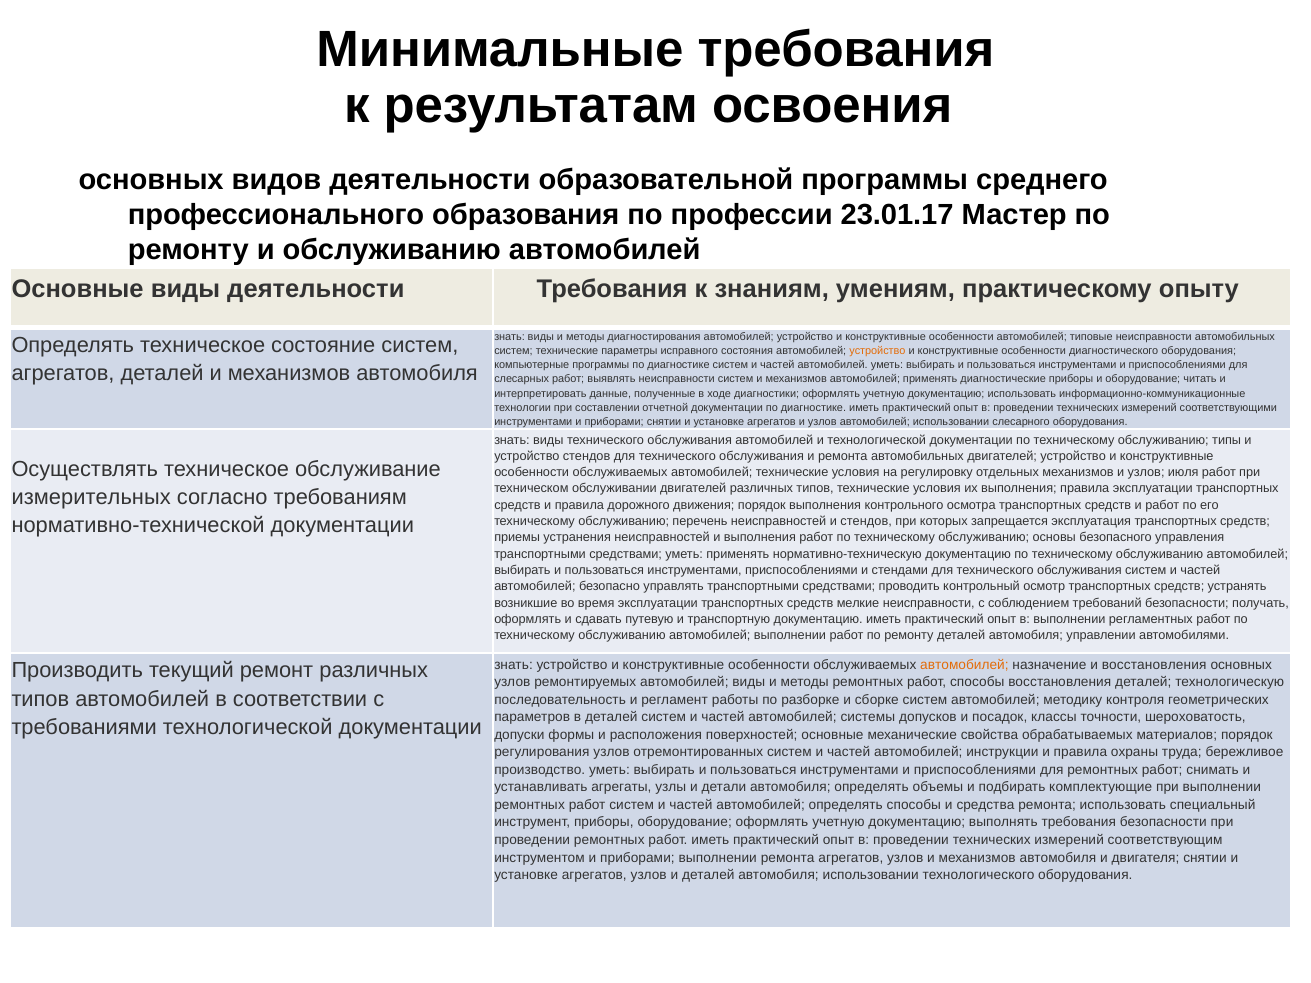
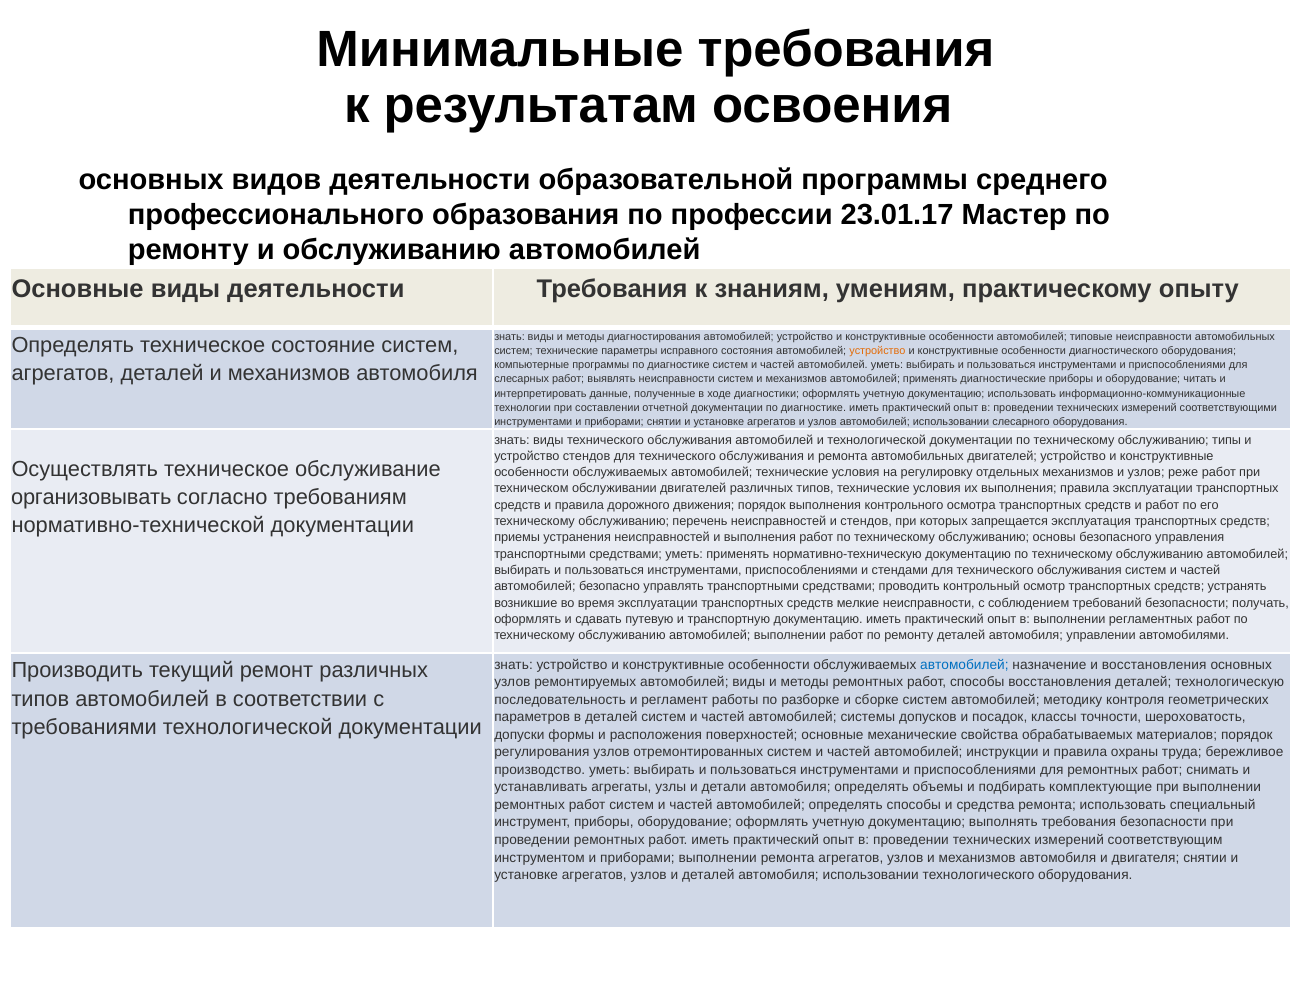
июля: июля -> реже
измерительных: измерительных -> организовывать
автомобилей at (964, 665) colour: orange -> blue
